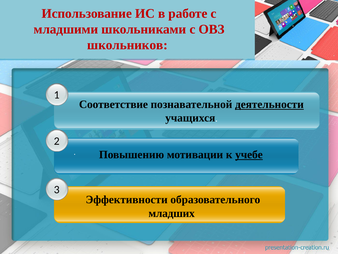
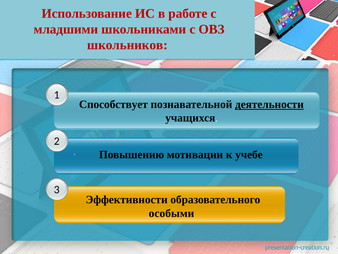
Соответствие: Соответствие -> Способствует
учебе underline: present -> none
младших: младших -> особыми
